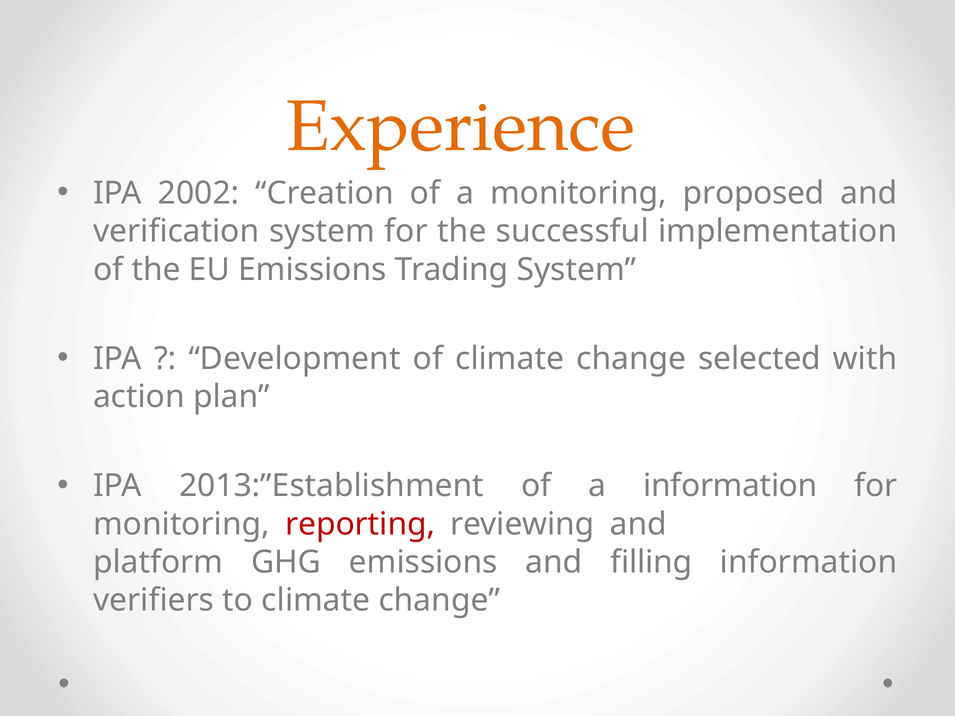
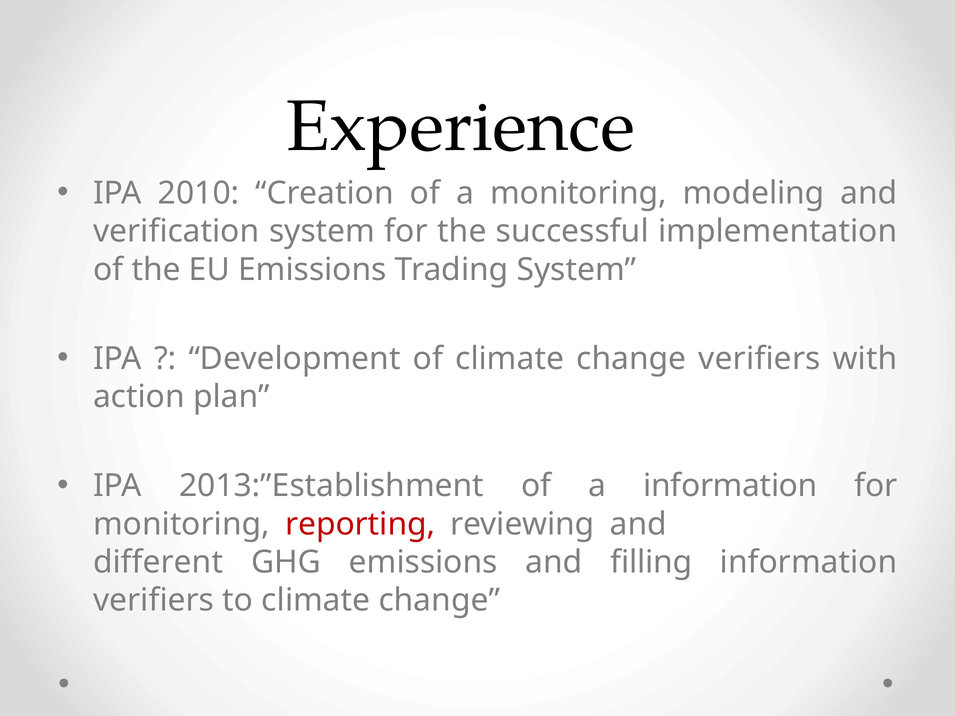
Experience colour: orange -> black
2002: 2002 -> 2010
proposed: proposed -> modeling
change selected: selected -> verifiers
platform: platform -> different
